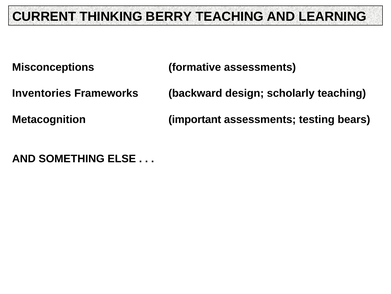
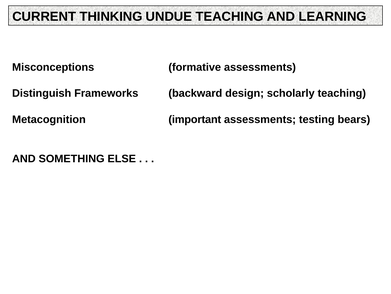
BERRY: BERRY -> UNDUE
Inventories: Inventories -> Distinguish
